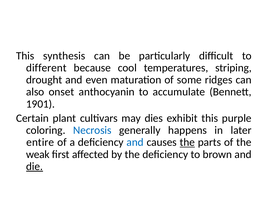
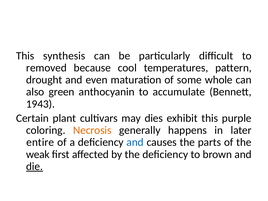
different: different -> removed
striping: striping -> pattern
ridges: ridges -> whole
onset: onset -> green
1901: 1901 -> 1943
Necrosis colour: blue -> orange
the at (187, 142) underline: present -> none
